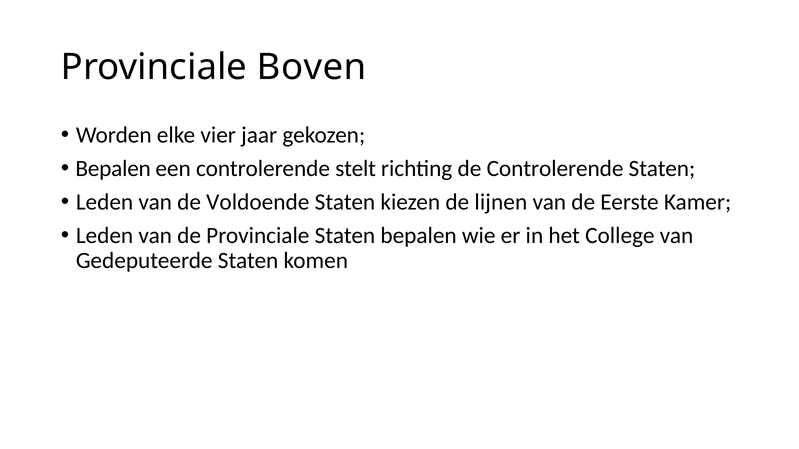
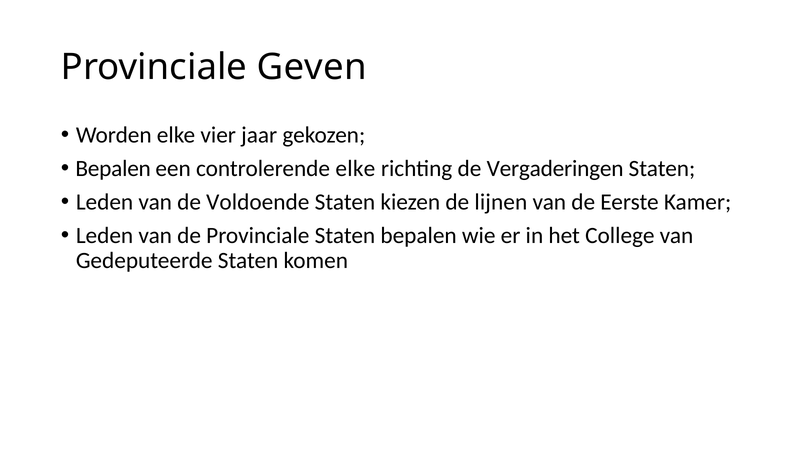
Boven: Boven -> Geven
controlerende stelt: stelt -> elke
de Controlerende: Controlerende -> Vergaderingen
